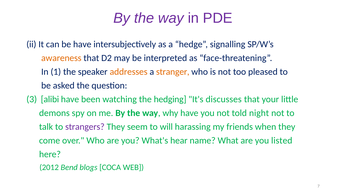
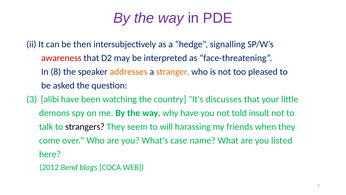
be have: have -> then
awareness colour: orange -> red
1: 1 -> 8
hedging: hedging -> country
night: night -> insult
strangers colour: purple -> black
hear: hear -> case
